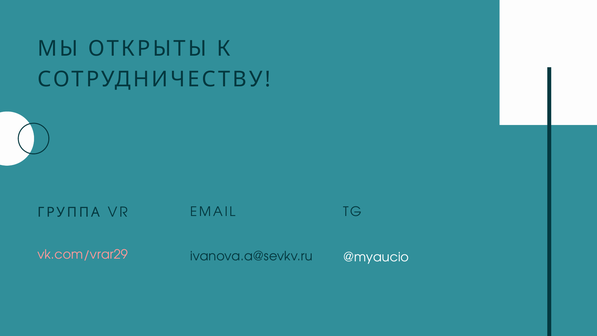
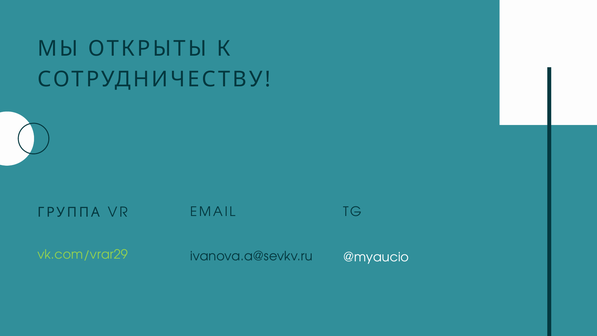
vk.com/vrar29 colour: pink -> light green
